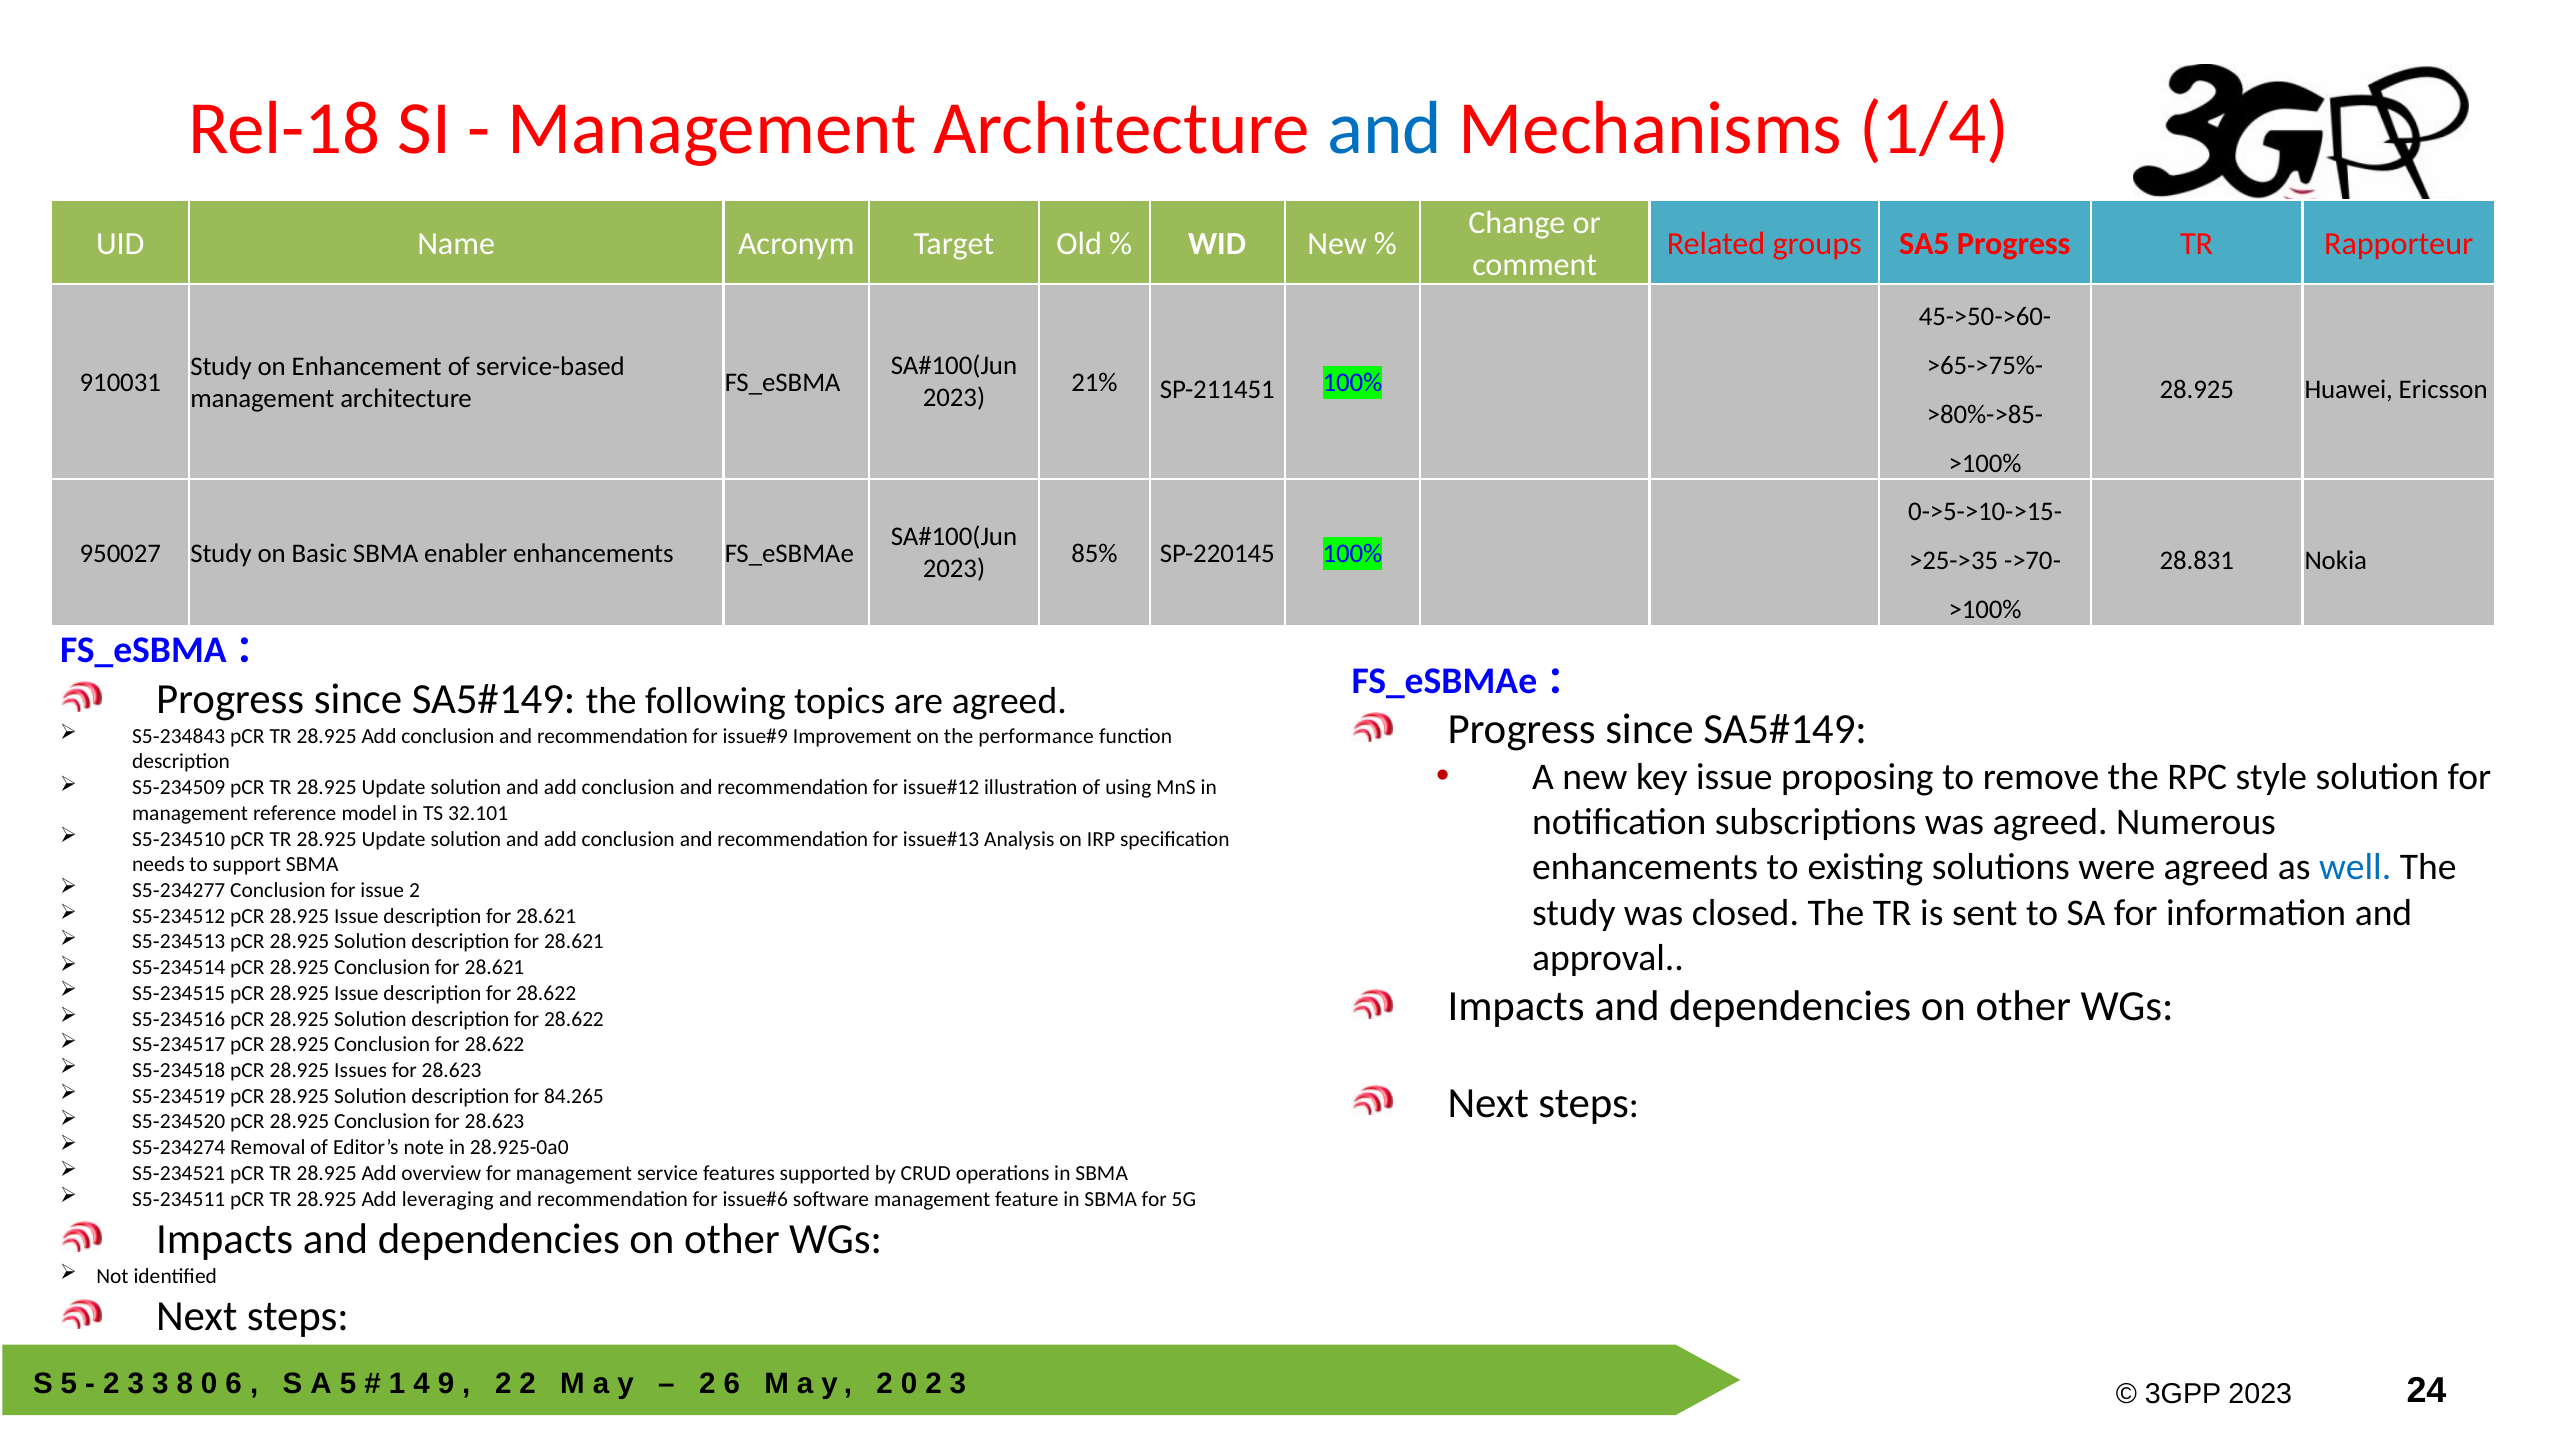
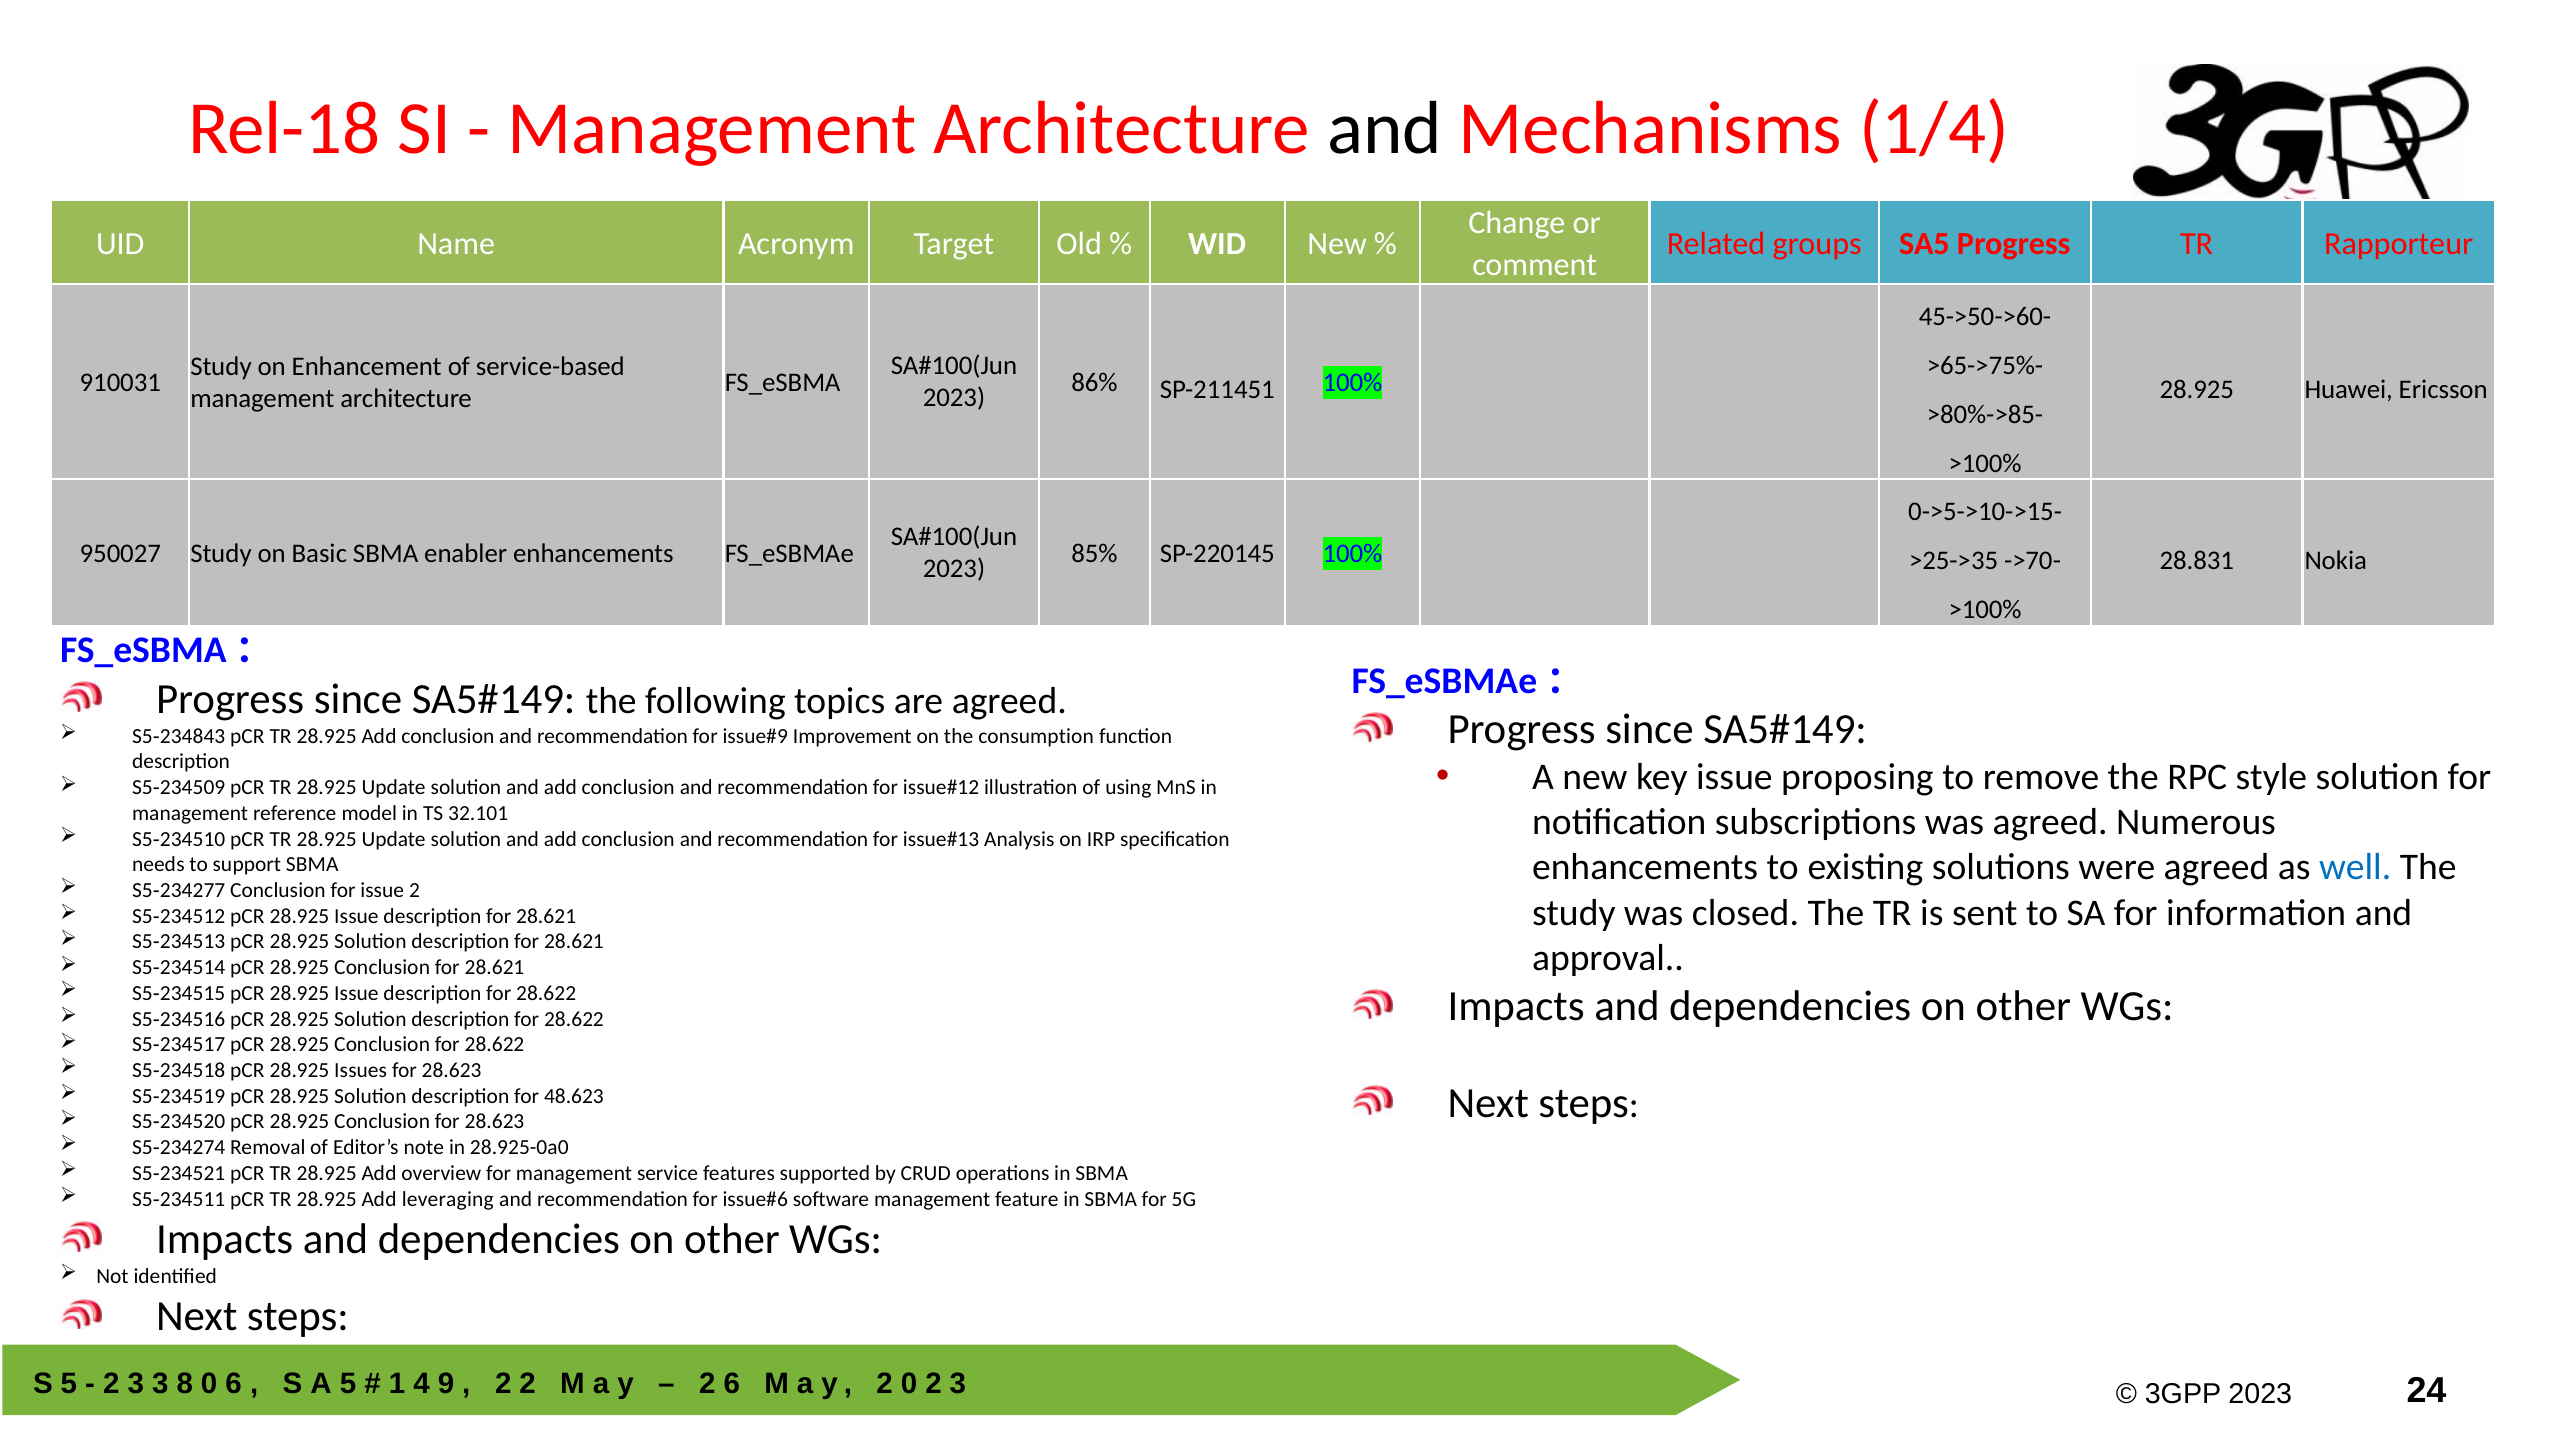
and at (1385, 129) colour: blue -> black
21%: 21% -> 86%
performance: performance -> consumption
84.265: 84.265 -> 48.623
